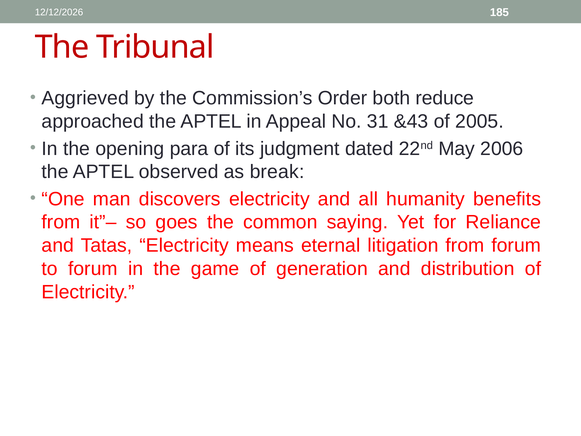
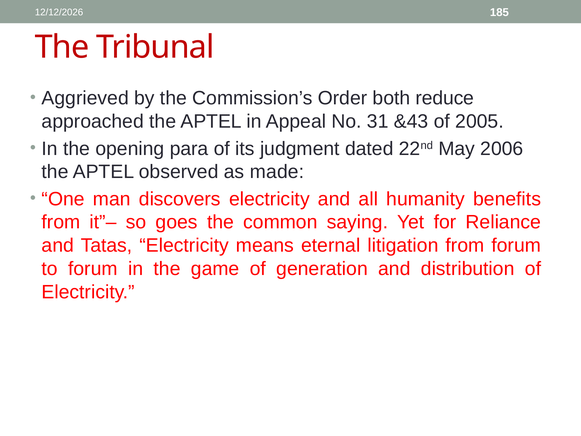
break: break -> made
